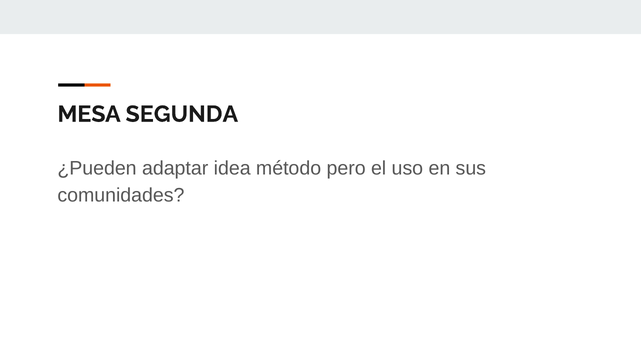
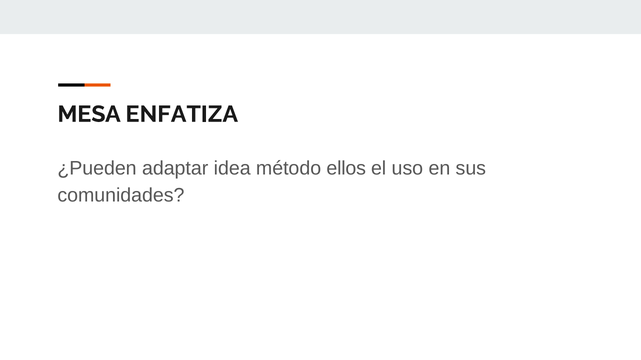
SEGUNDA: SEGUNDA -> ENFATIZA
pero: pero -> ellos
